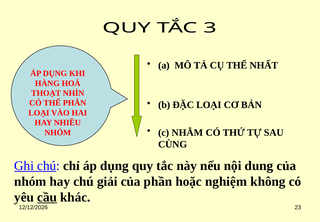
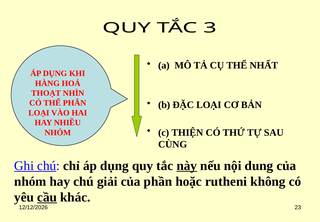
NHẰM: NHẰM -> THIỆN
này underline: none -> present
nghiệm: nghiệm -> rutheni
